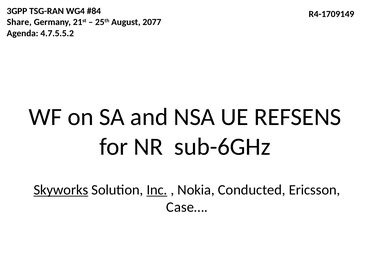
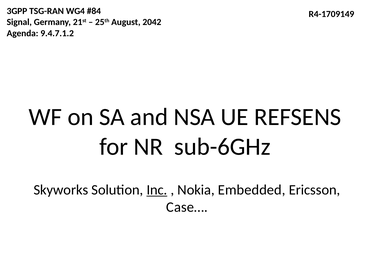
Share: Share -> Signal
2077: 2077 -> 2042
4.7.5.5.2: 4.7.5.5.2 -> 9.4.7.1.2
Skyworks underline: present -> none
Conducted: Conducted -> Embedded
